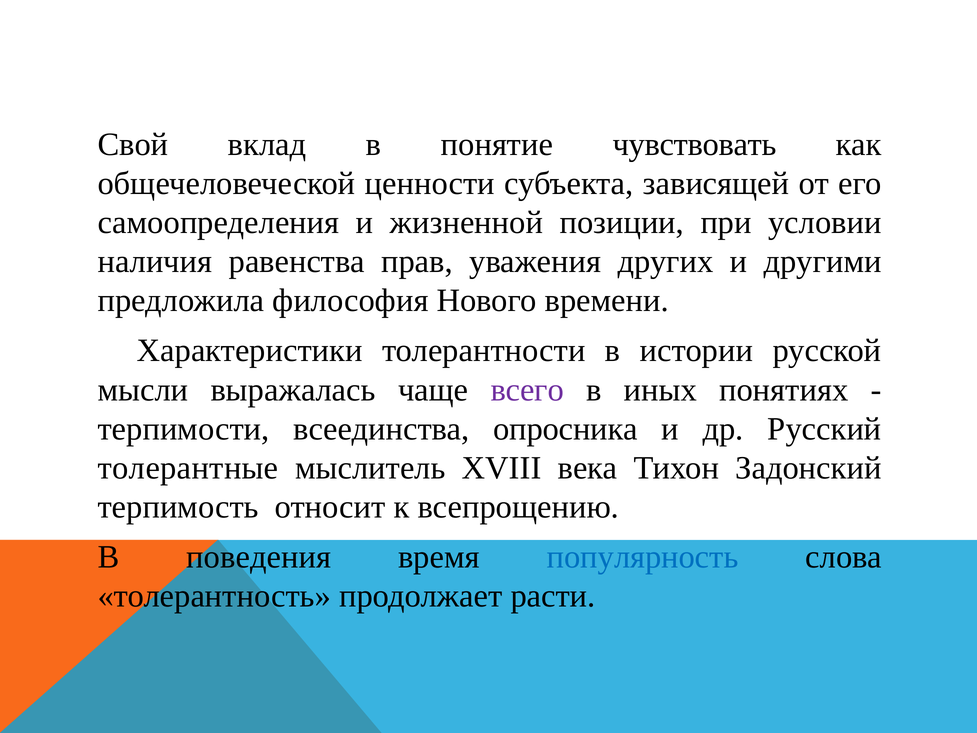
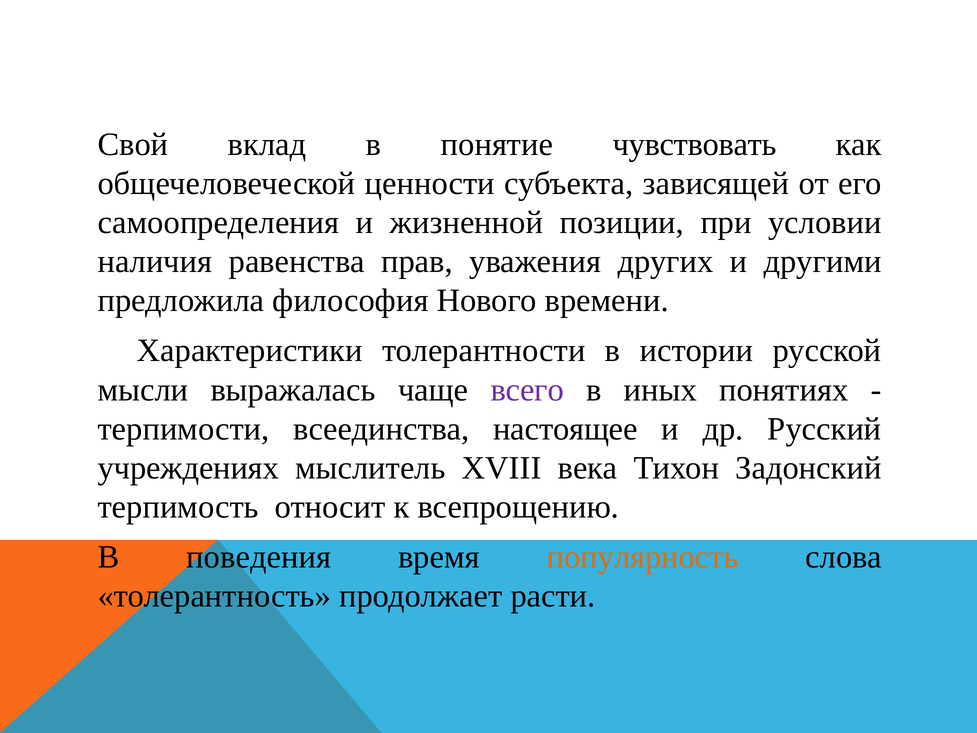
опросника: опросника -> настоящее
толерантные: толерантные -> учреждениях
популярность colour: blue -> orange
